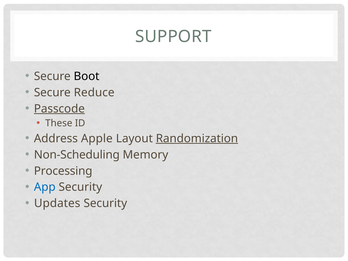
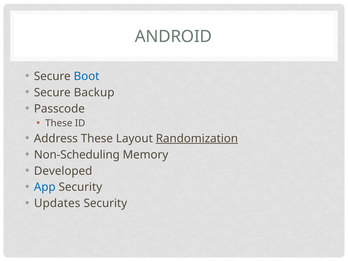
SUPPORT: SUPPORT -> ANDROID
Boot colour: black -> blue
Reduce: Reduce -> Backup
Passcode underline: present -> none
Address Apple: Apple -> These
Processing: Processing -> Developed
